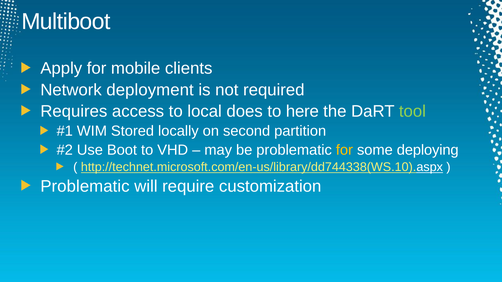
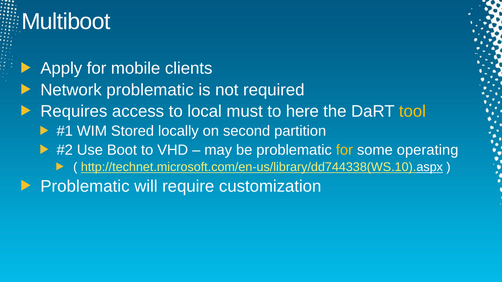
Network deployment: deployment -> problematic
does: does -> must
tool colour: light green -> yellow
deploying: deploying -> operating
